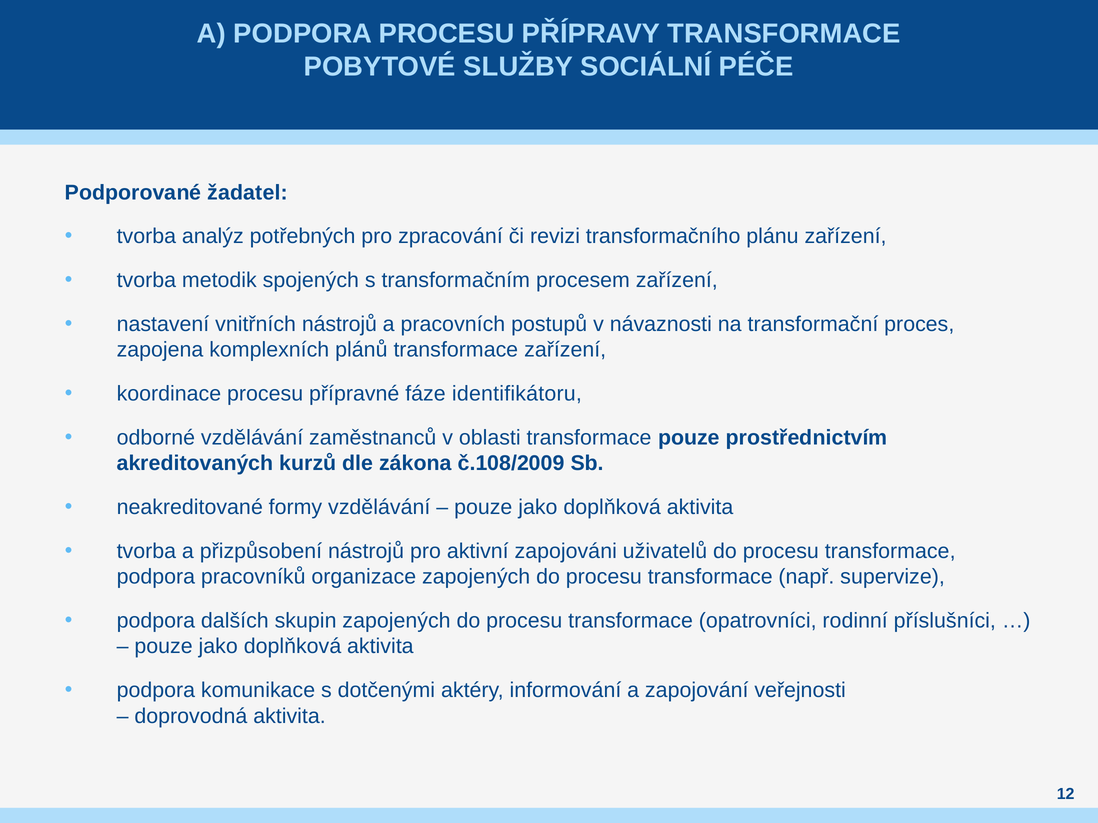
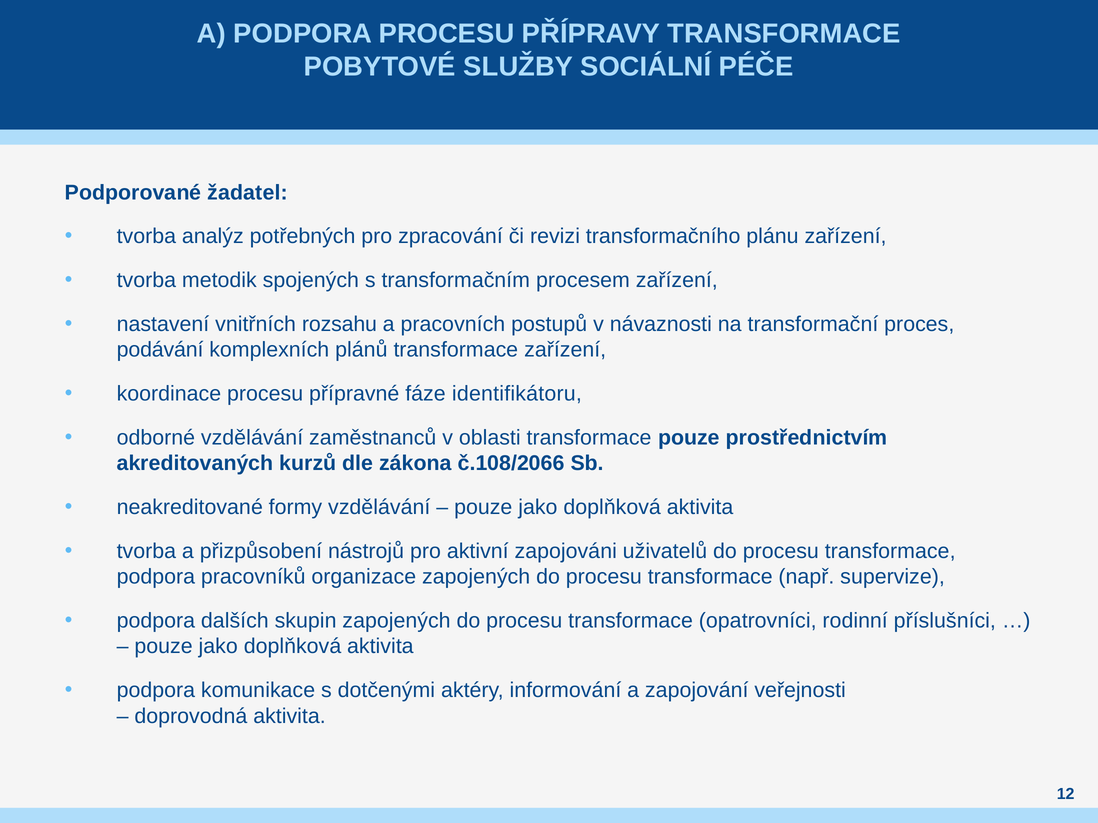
vnitřních nástrojů: nástrojů -> rozsahu
zapojena: zapojena -> podávání
č.108/2009: č.108/2009 -> č.108/2066
